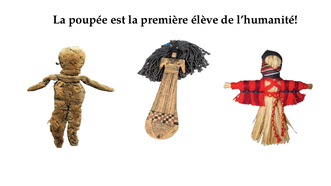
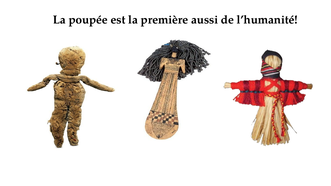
élève: élève -> aussi
